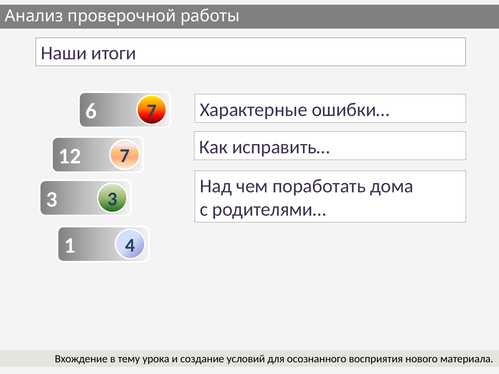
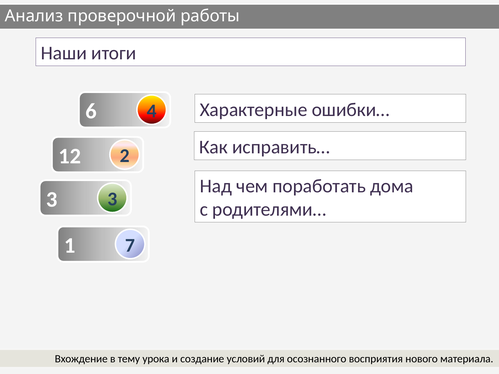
6 7: 7 -> 4
12 7: 7 -> 2
4: 4 -> 7
